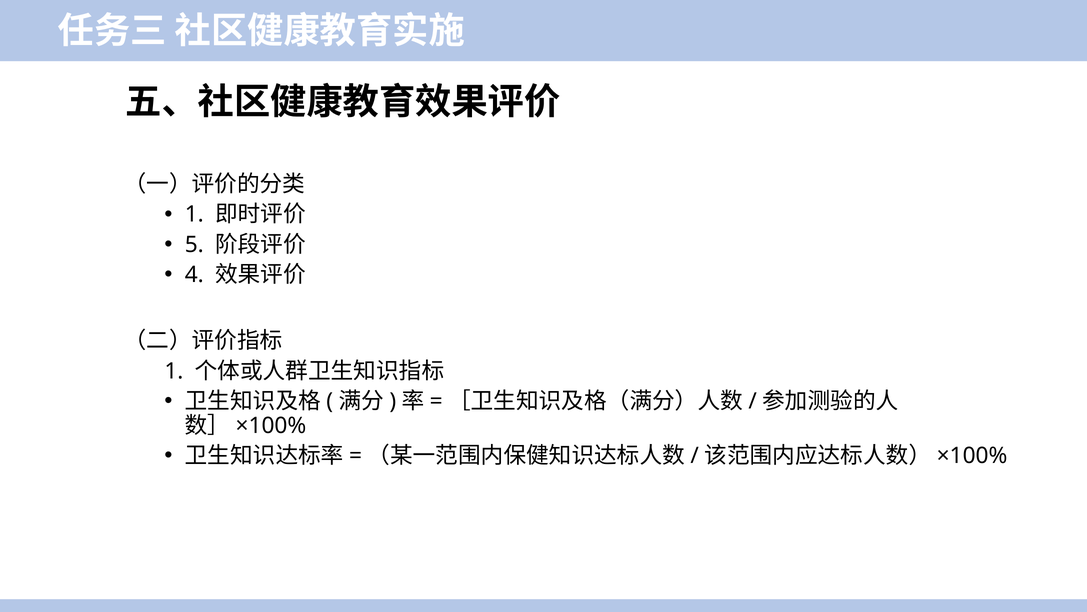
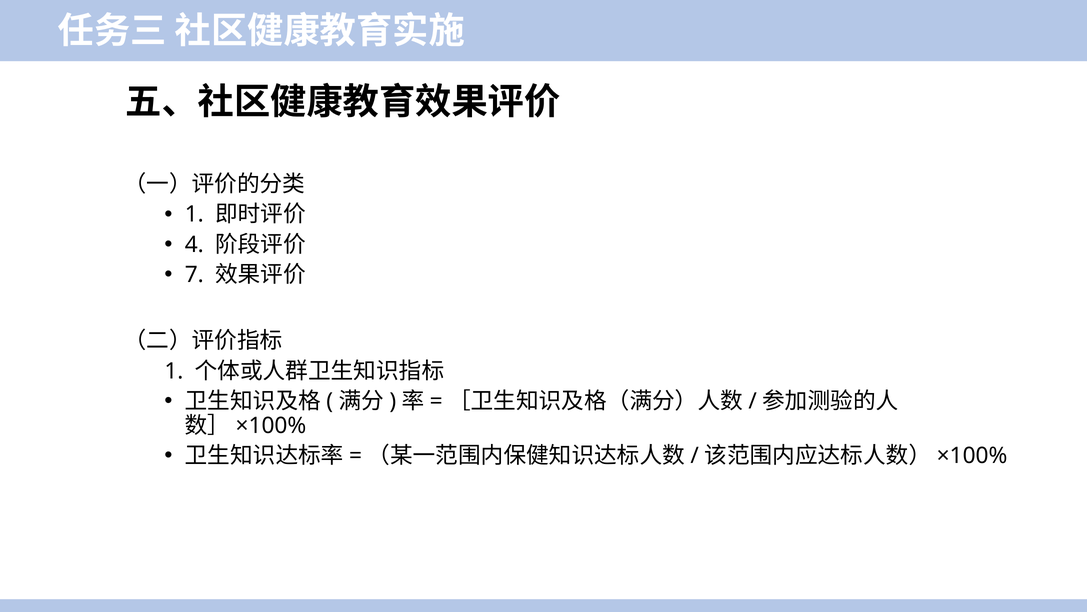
5: 5 -> 4
4: 4 -> 7
